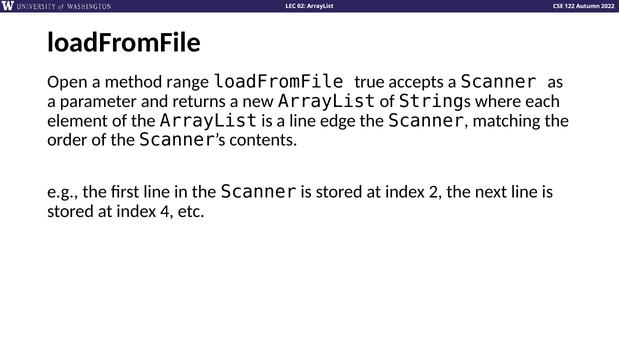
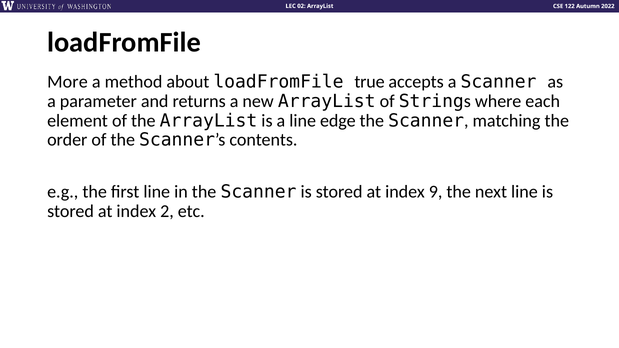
Open: Open -> More
range: range -> about
2: 2 -> 9
4: 4 -> 2
